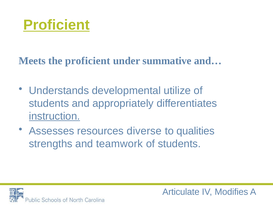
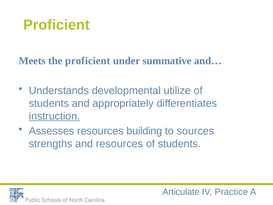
Proficient at (56, 25) underline: present -> none
diverse: diverse -> building
qualities: qualities -> sources
and teamwork: teamwork -> resources
Modifies: Modifies -> Practice
